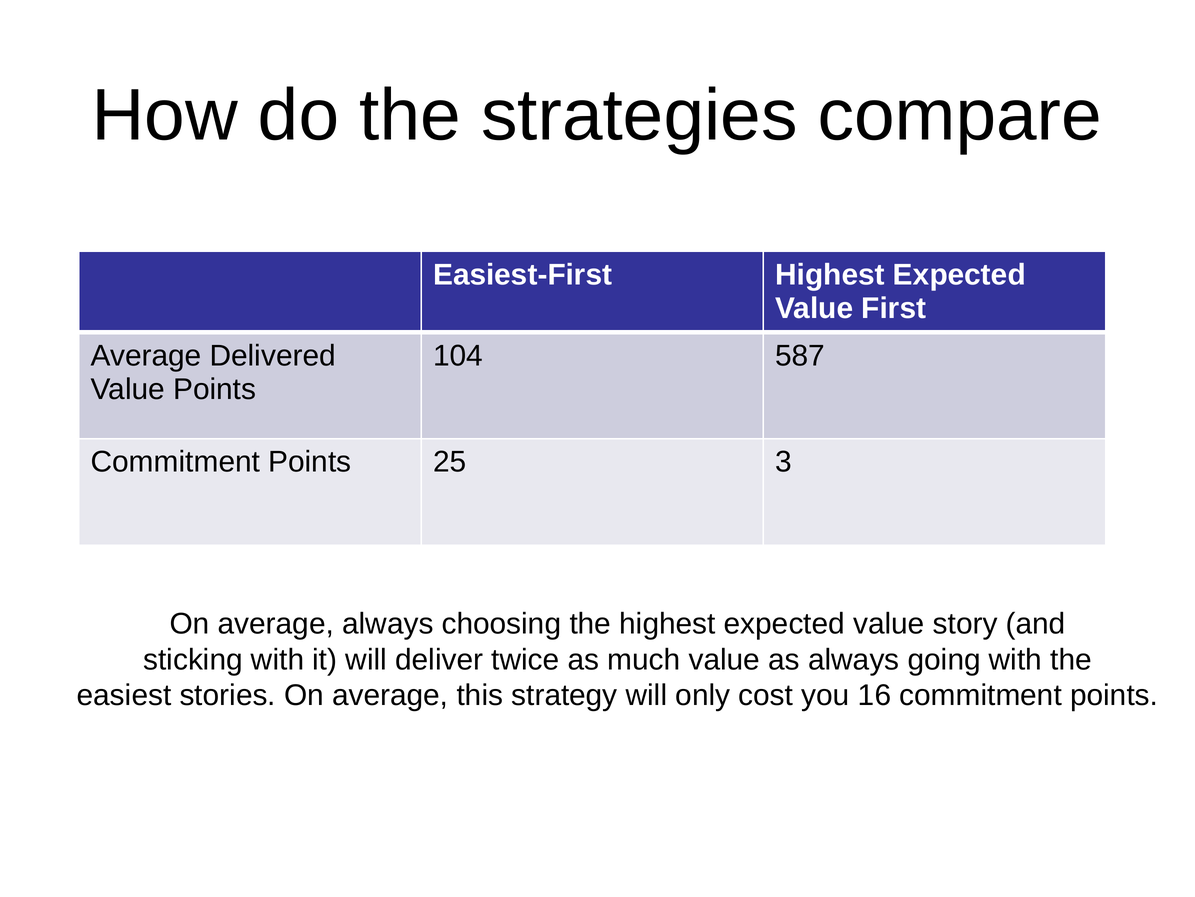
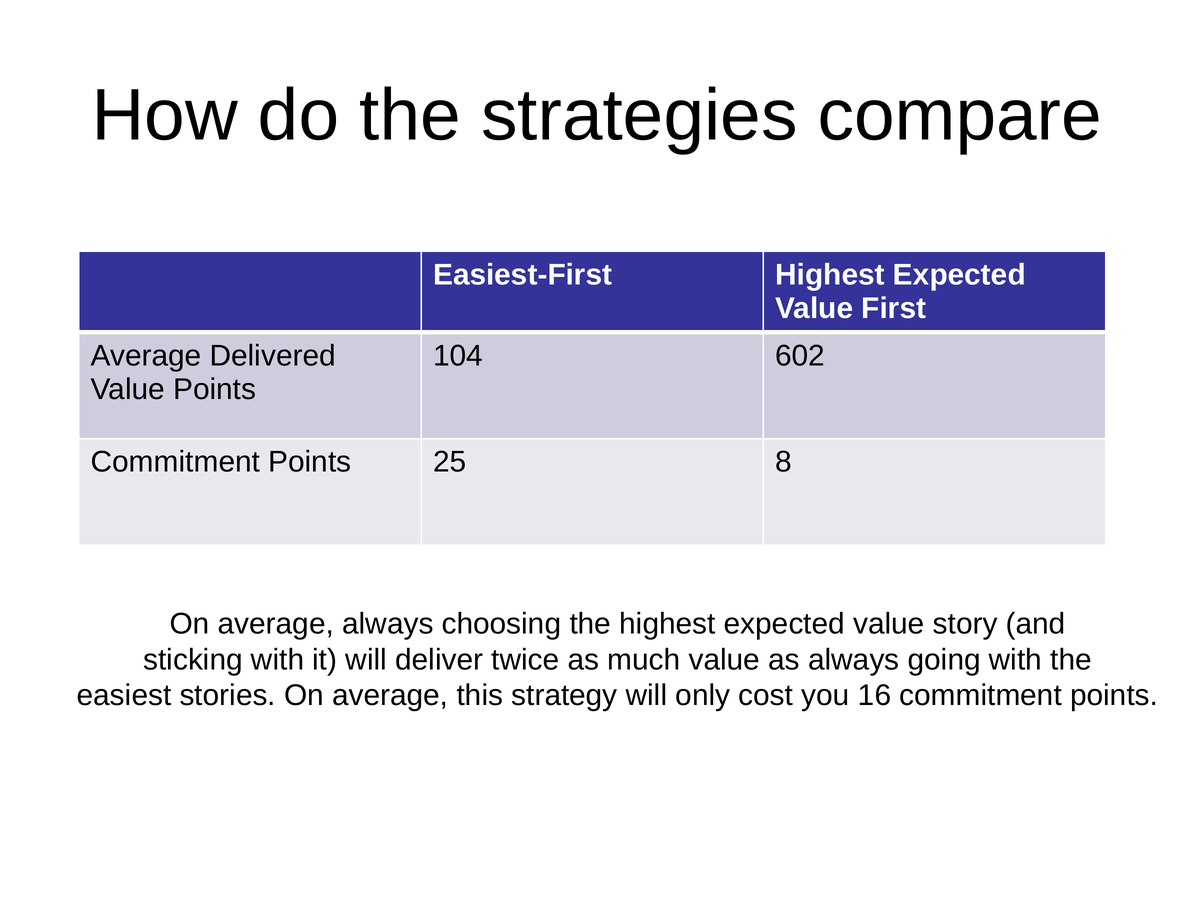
587: 587 -> 602
3: 3 -> 8
